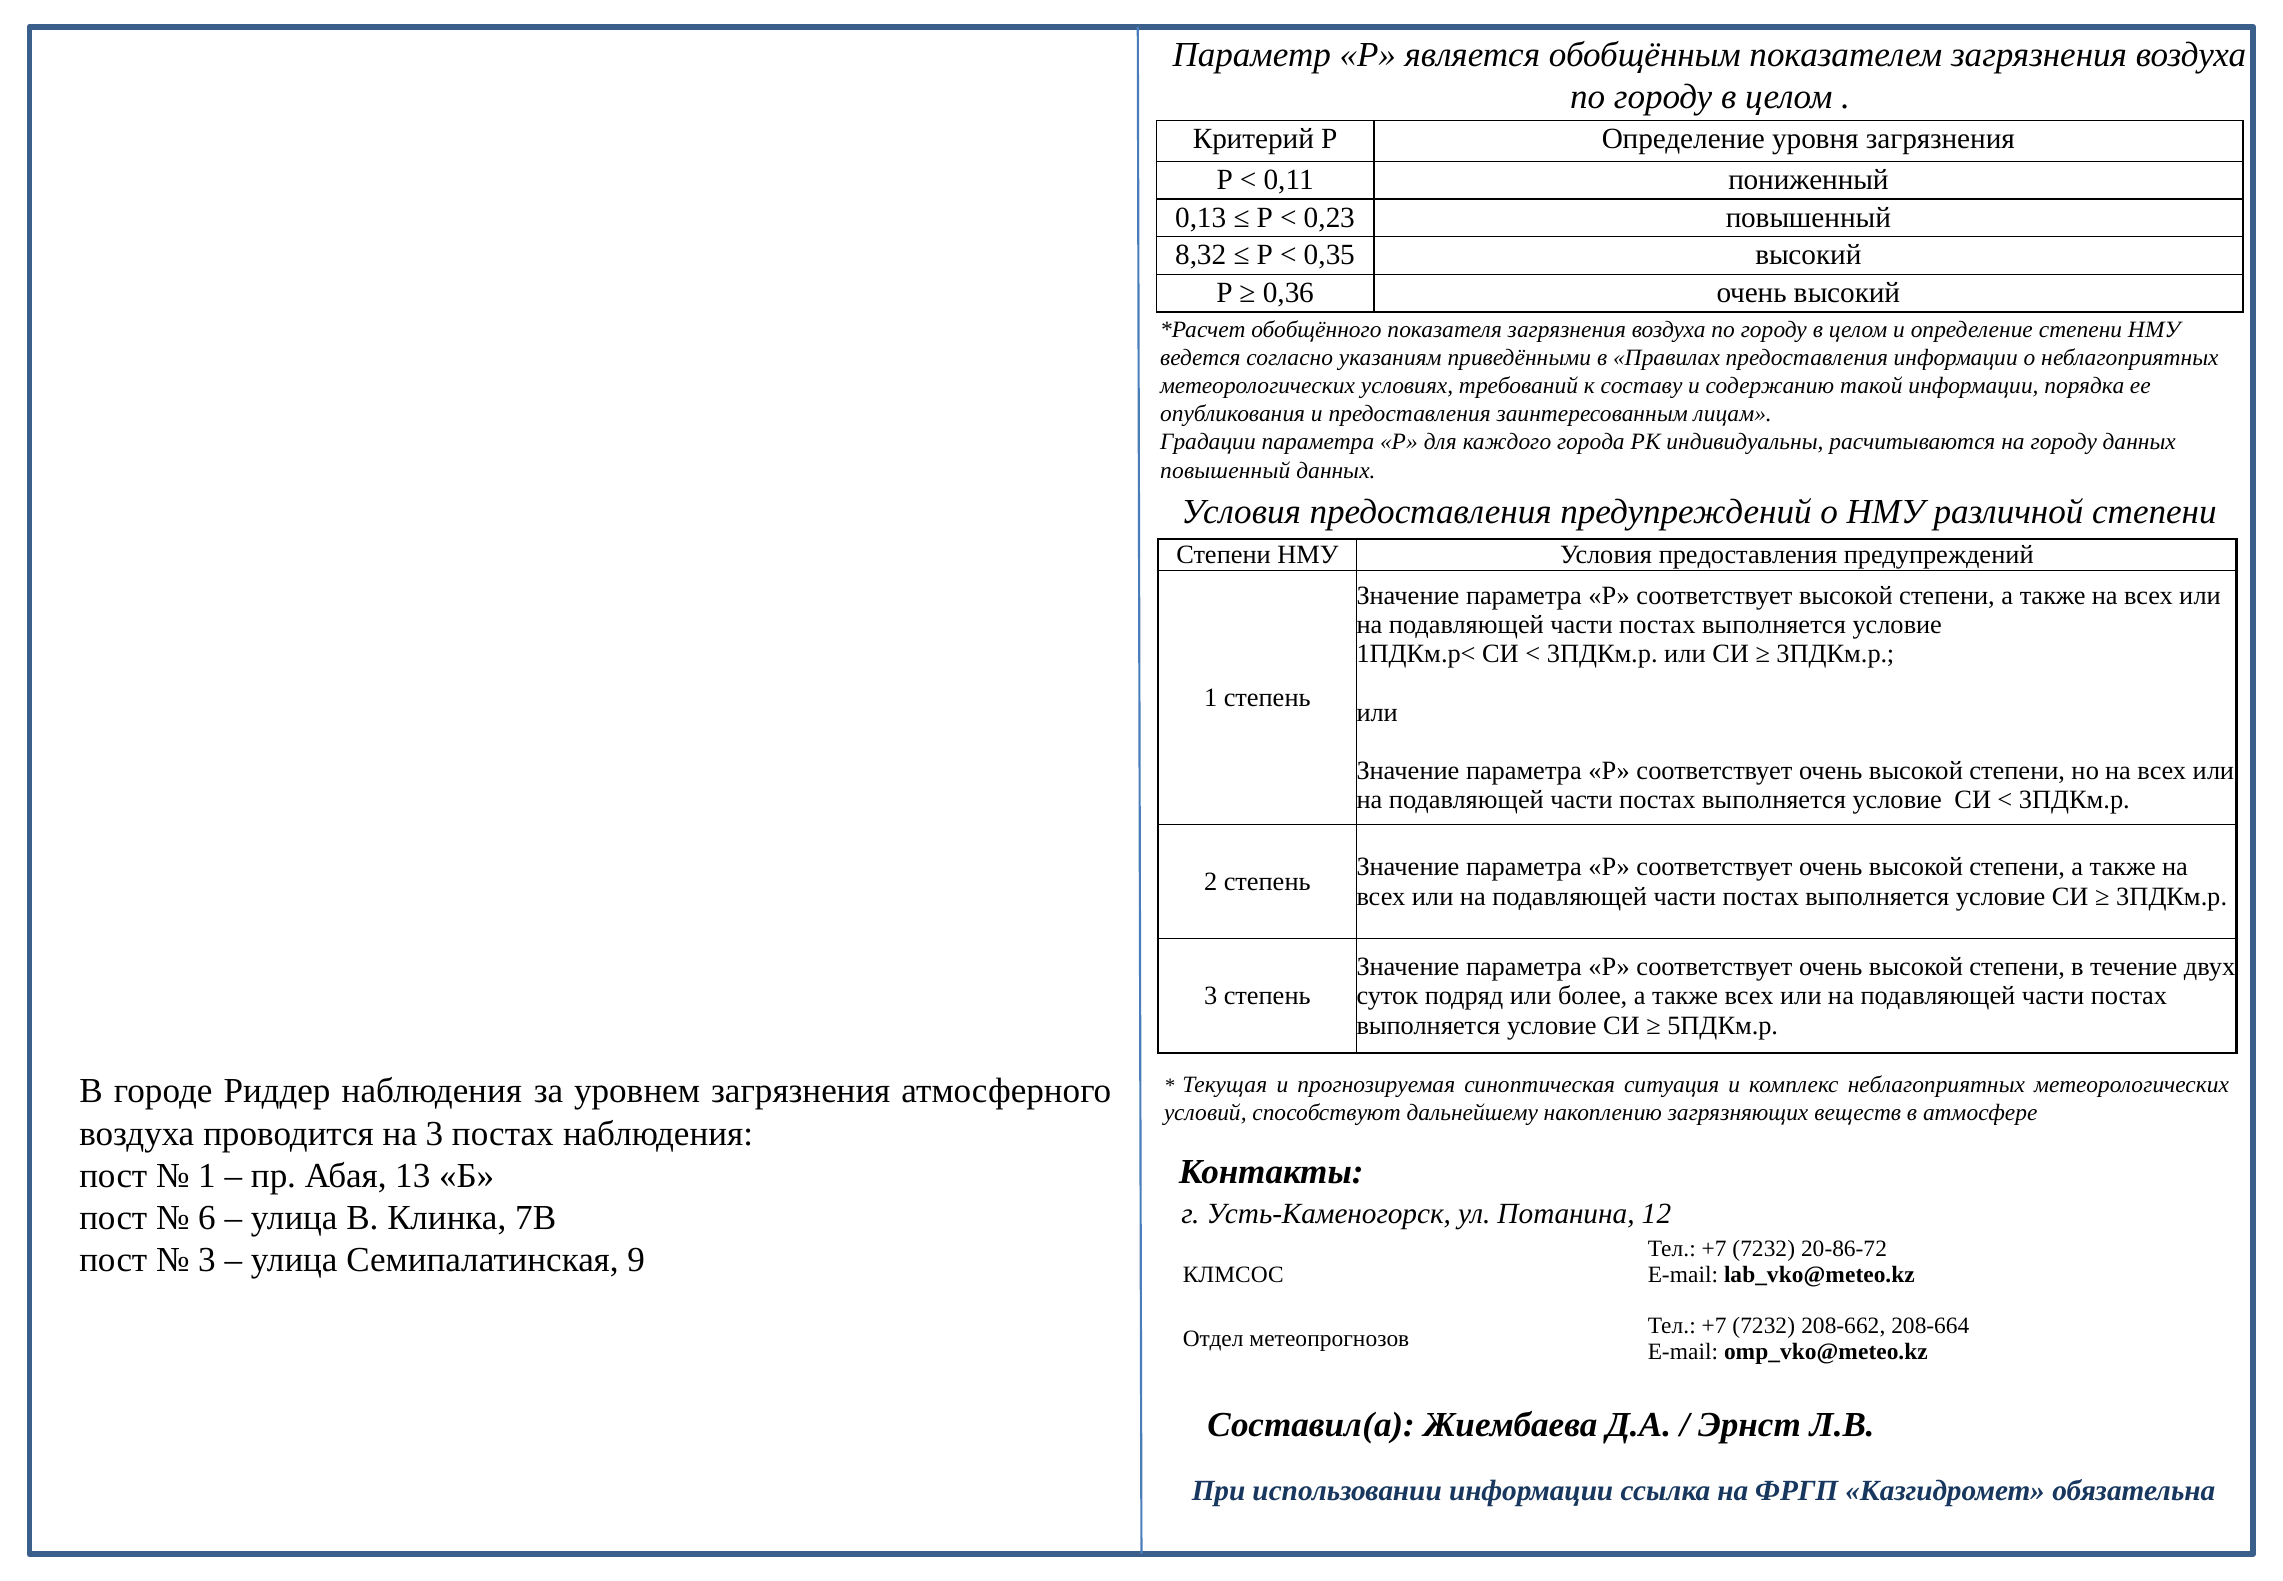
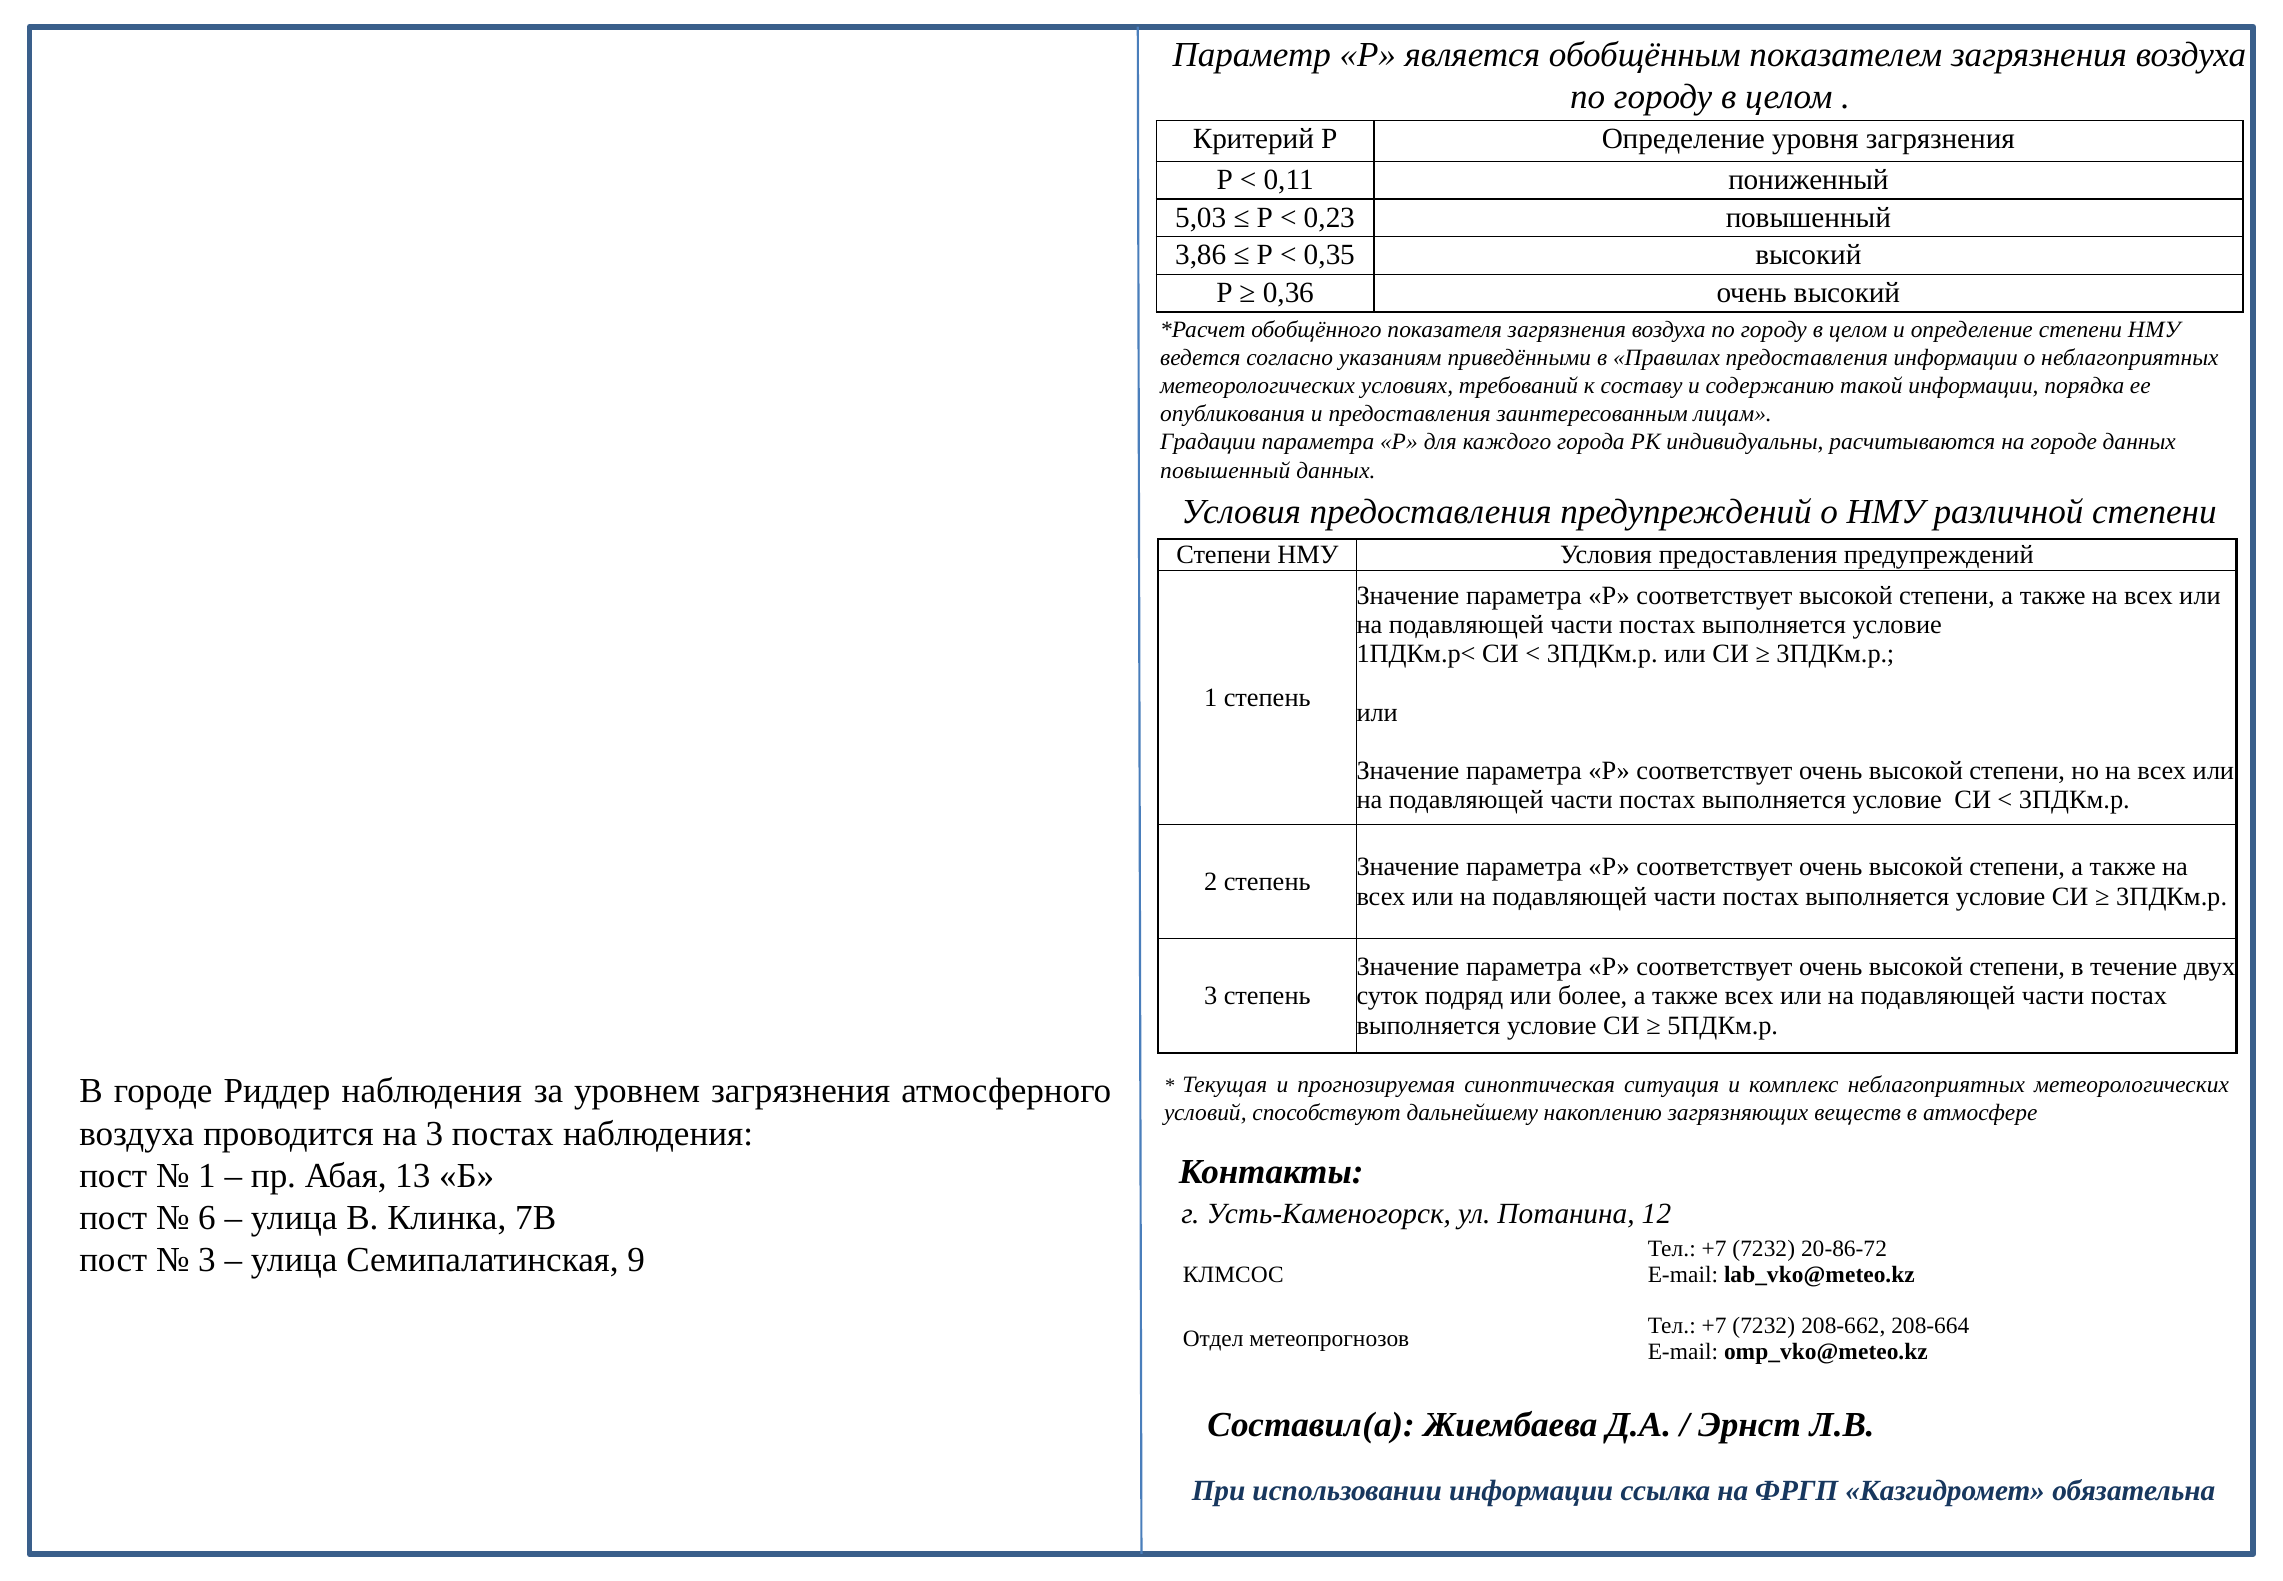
0,13: 0,13 -> 5,03
8,32: 8,32 -> 3,86
на городу: городу -> городе
